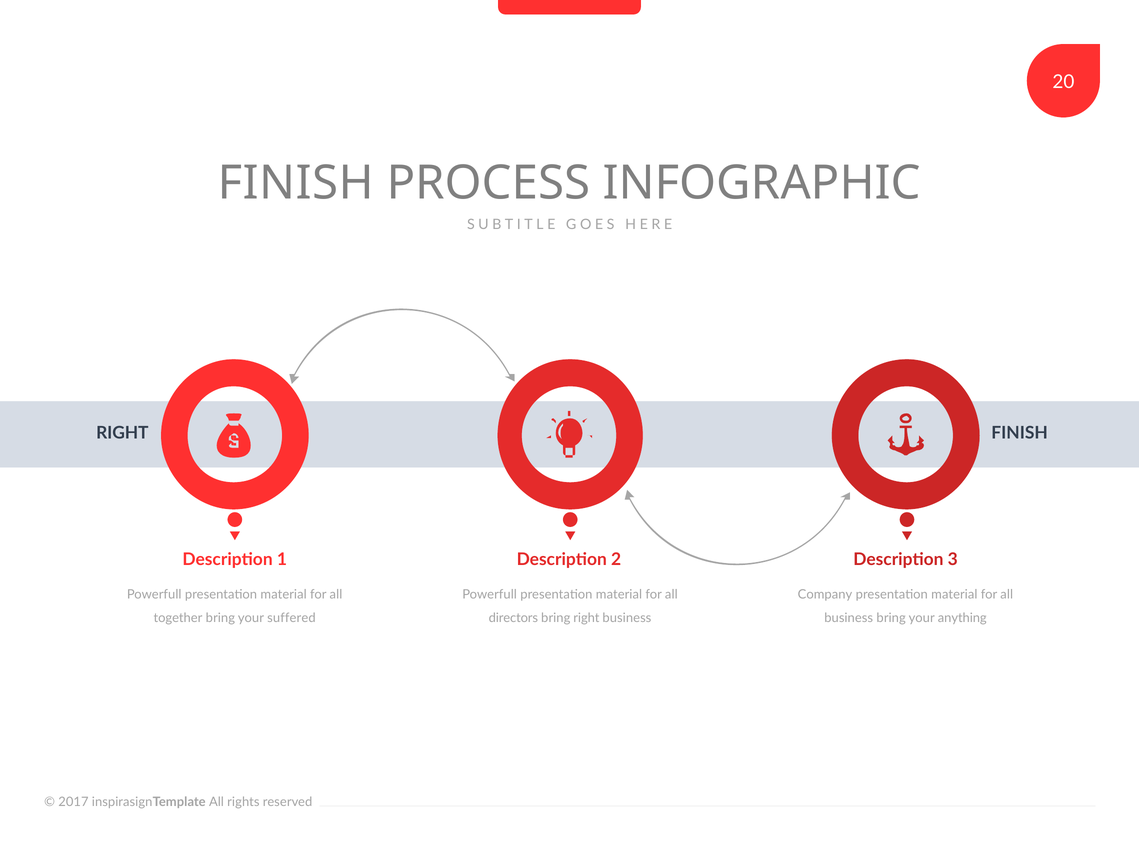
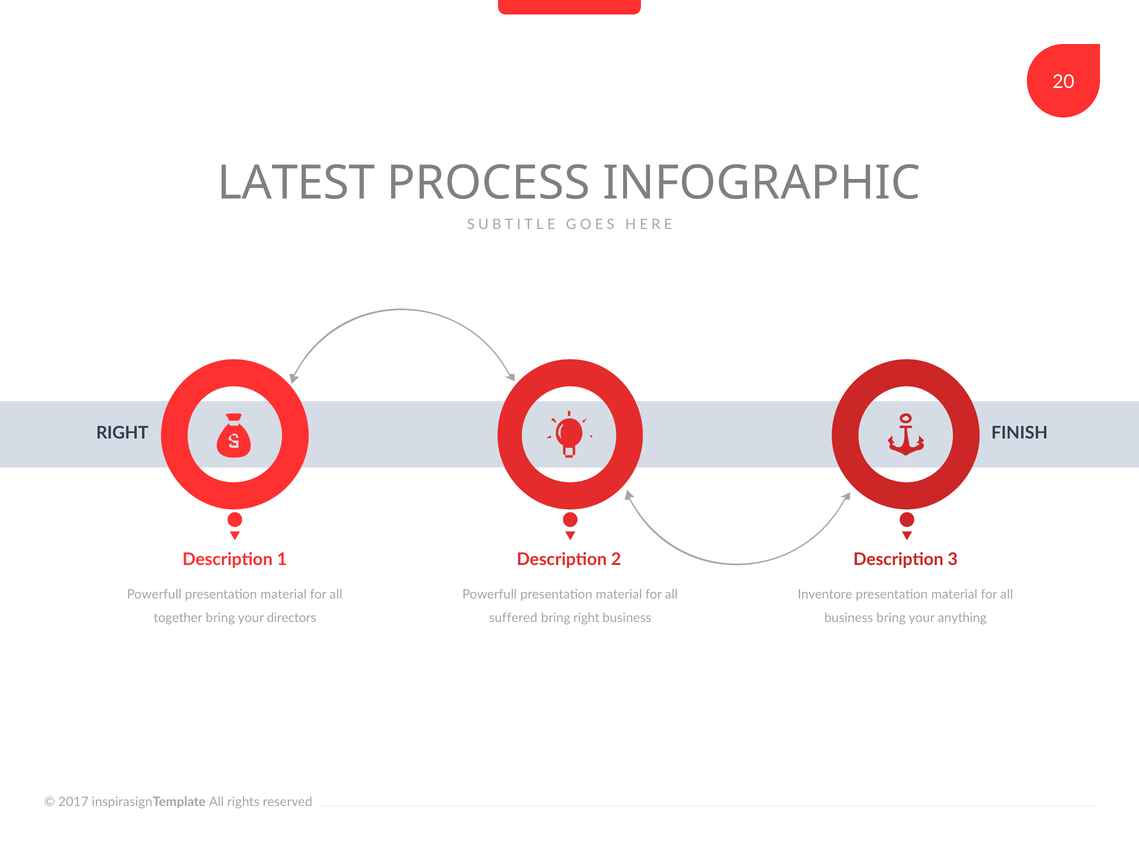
FINISH at (296, 183): FINISH -> LATEST
Company: Company -> Inventore
suffered: suffered -> directors
directors: directors -> suffered
